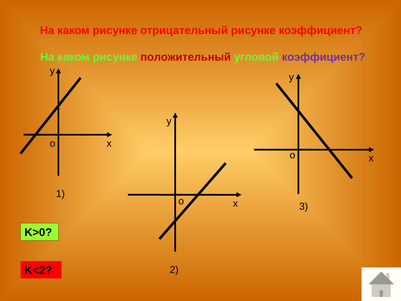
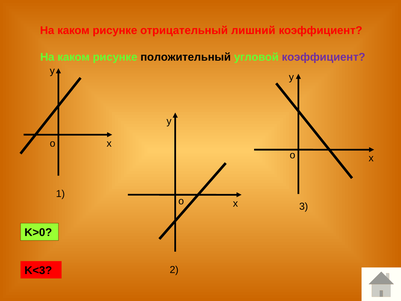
отрицательный рисунке: рисунке -> лишний
положительный colour: red -> black
K<2: K<2 -> K<3
